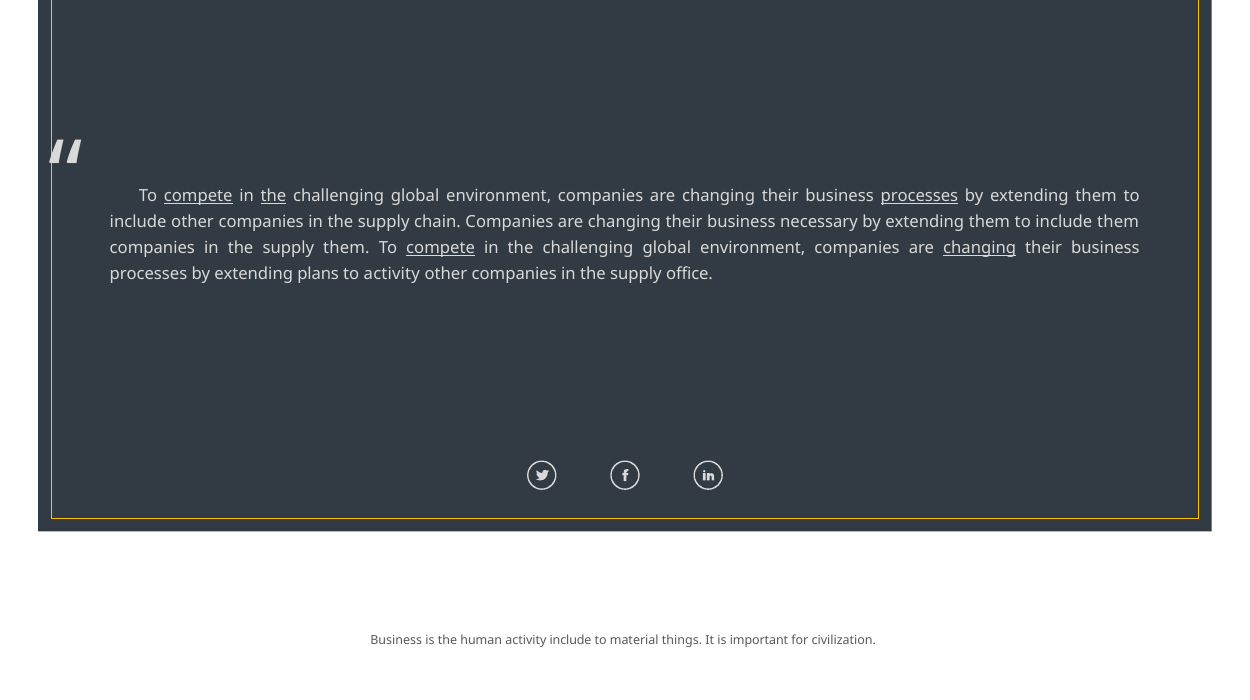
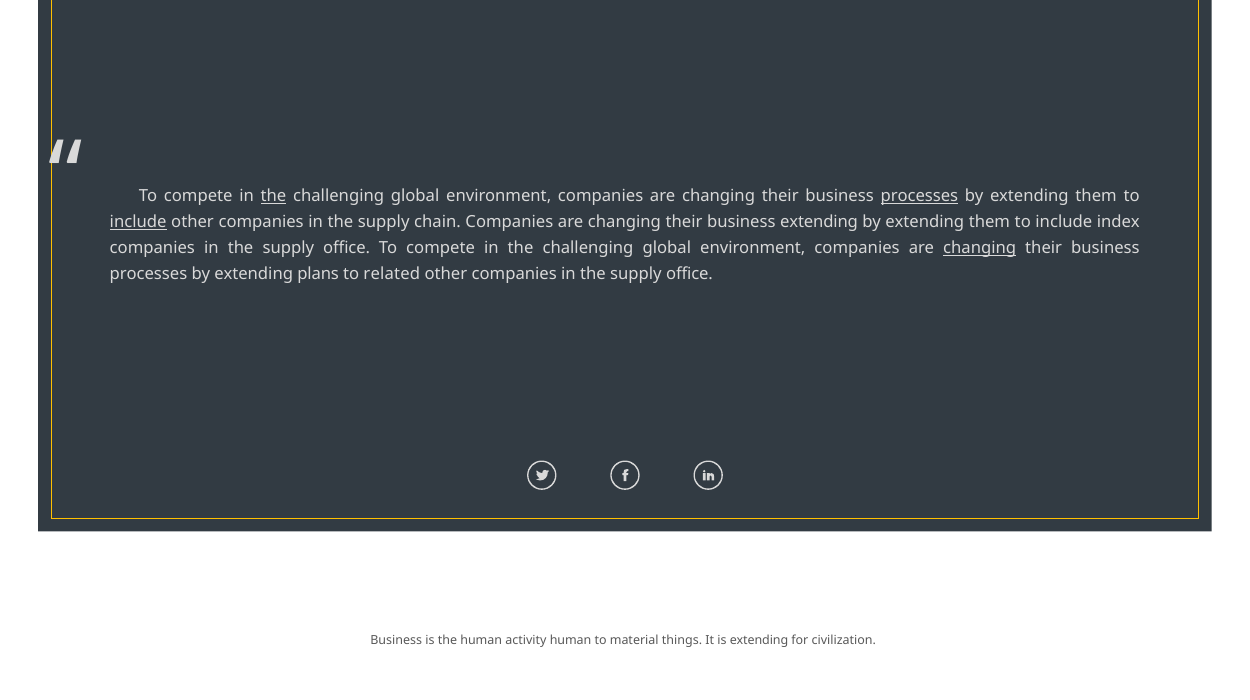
compete at (198, 196) underline: present -> none
include at (138, 222) underline: none -> present
business necessary: necessary -> extending
include them: them -> index
them at (346, 248): them -> office
compete at (441, 248) underline: present -> none
to activity: activity -> related
activity include: include -> human
is important: important -> extending
